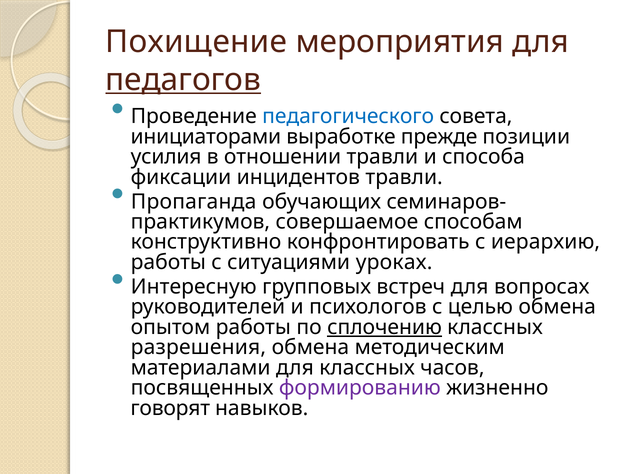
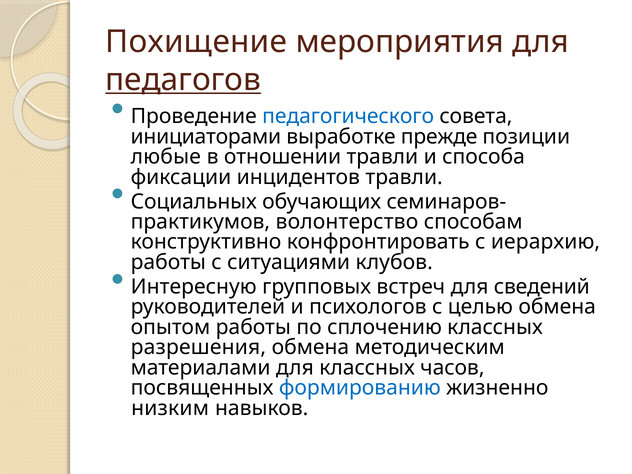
усилия: усилия -> любые
Пропаганда: Пропаганда -> Социальных
совершаемое: совершаемое -> волонтерство
уроках: уроках -> клубов
вопросах: вопросах -> сведений
сплочению underline: present -> none
формированию colour: purple -> blue
говорят: говорят -> низким
